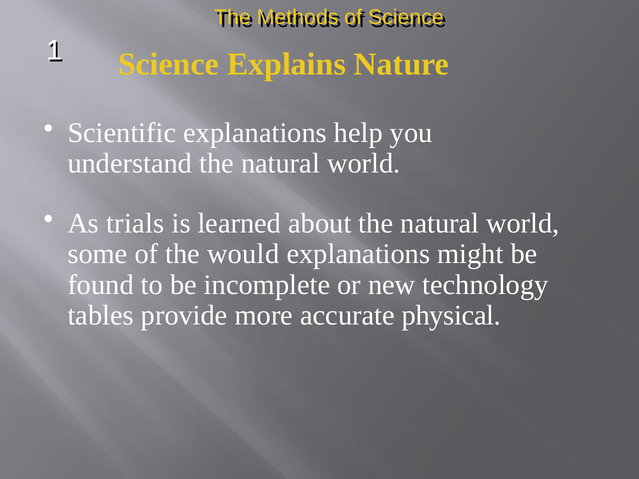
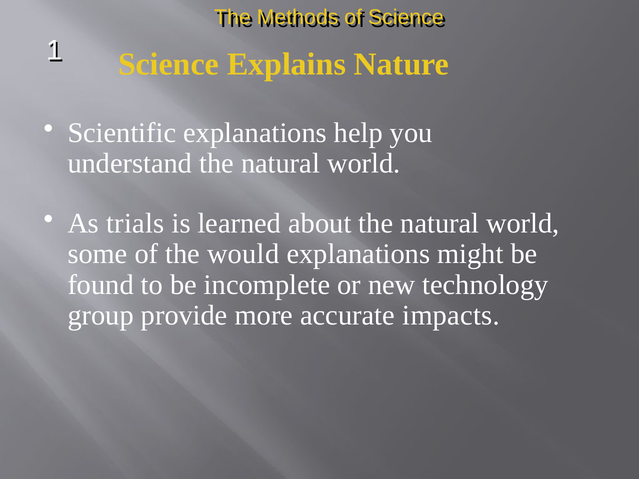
tables: tables -> group
physical: physical -> impacts
